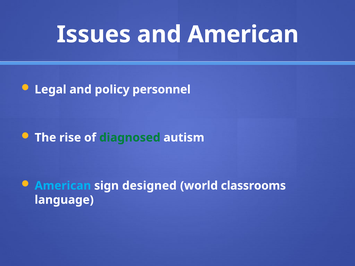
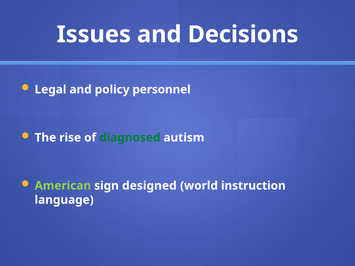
and American: American -> Decisions
American at (63, 186) colour: light blue -> light green
classrooms: classrooms -> instruction
